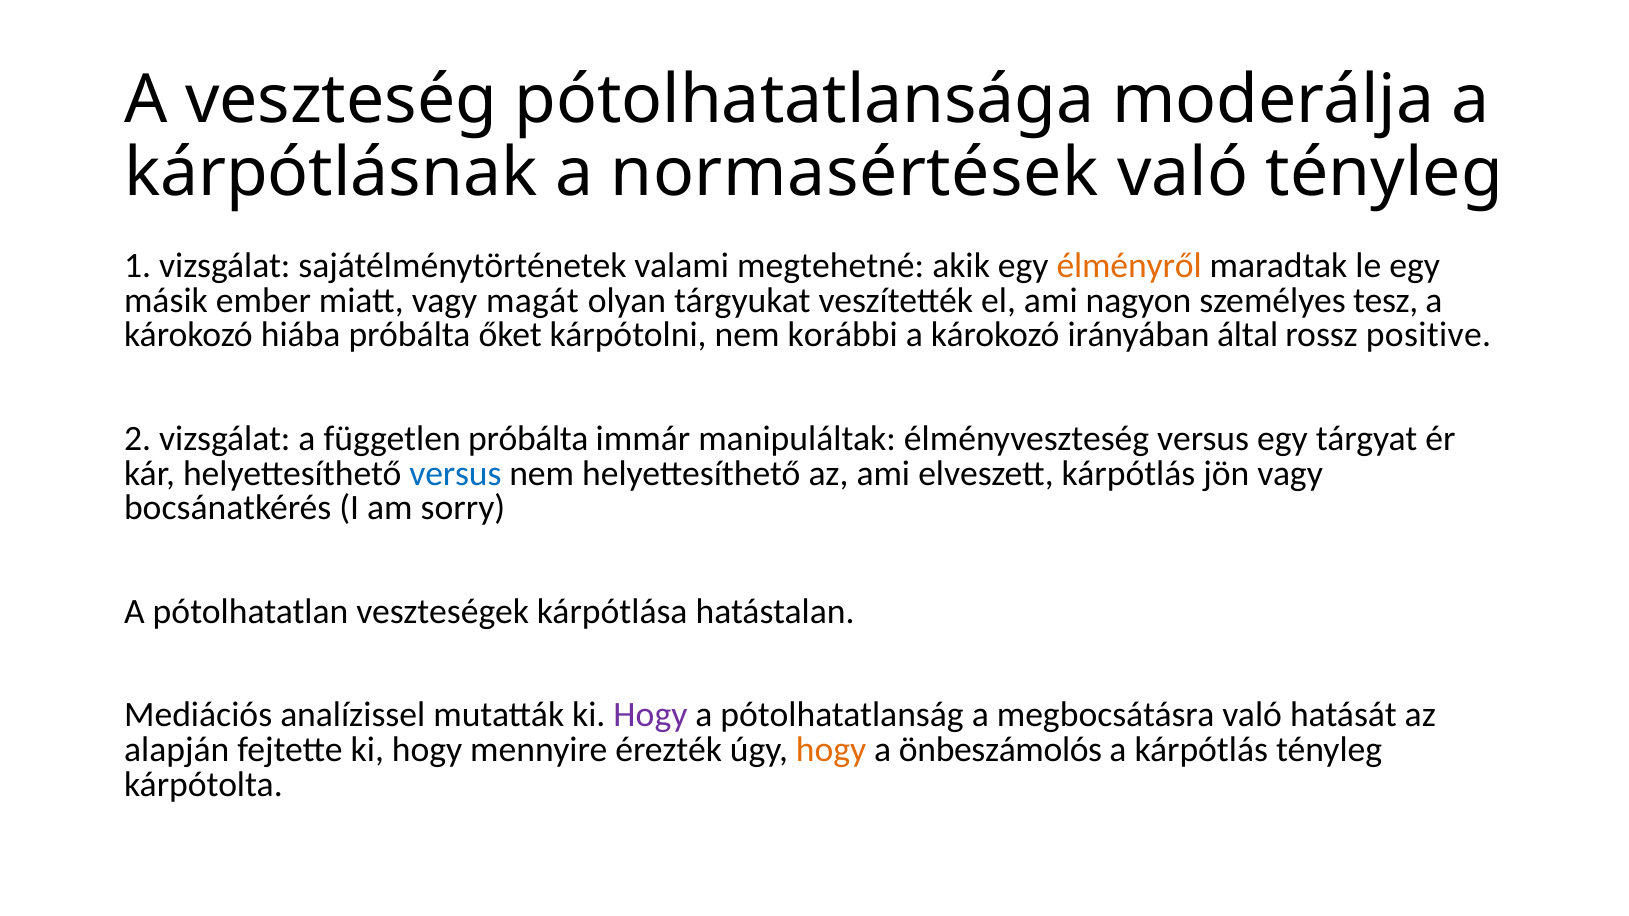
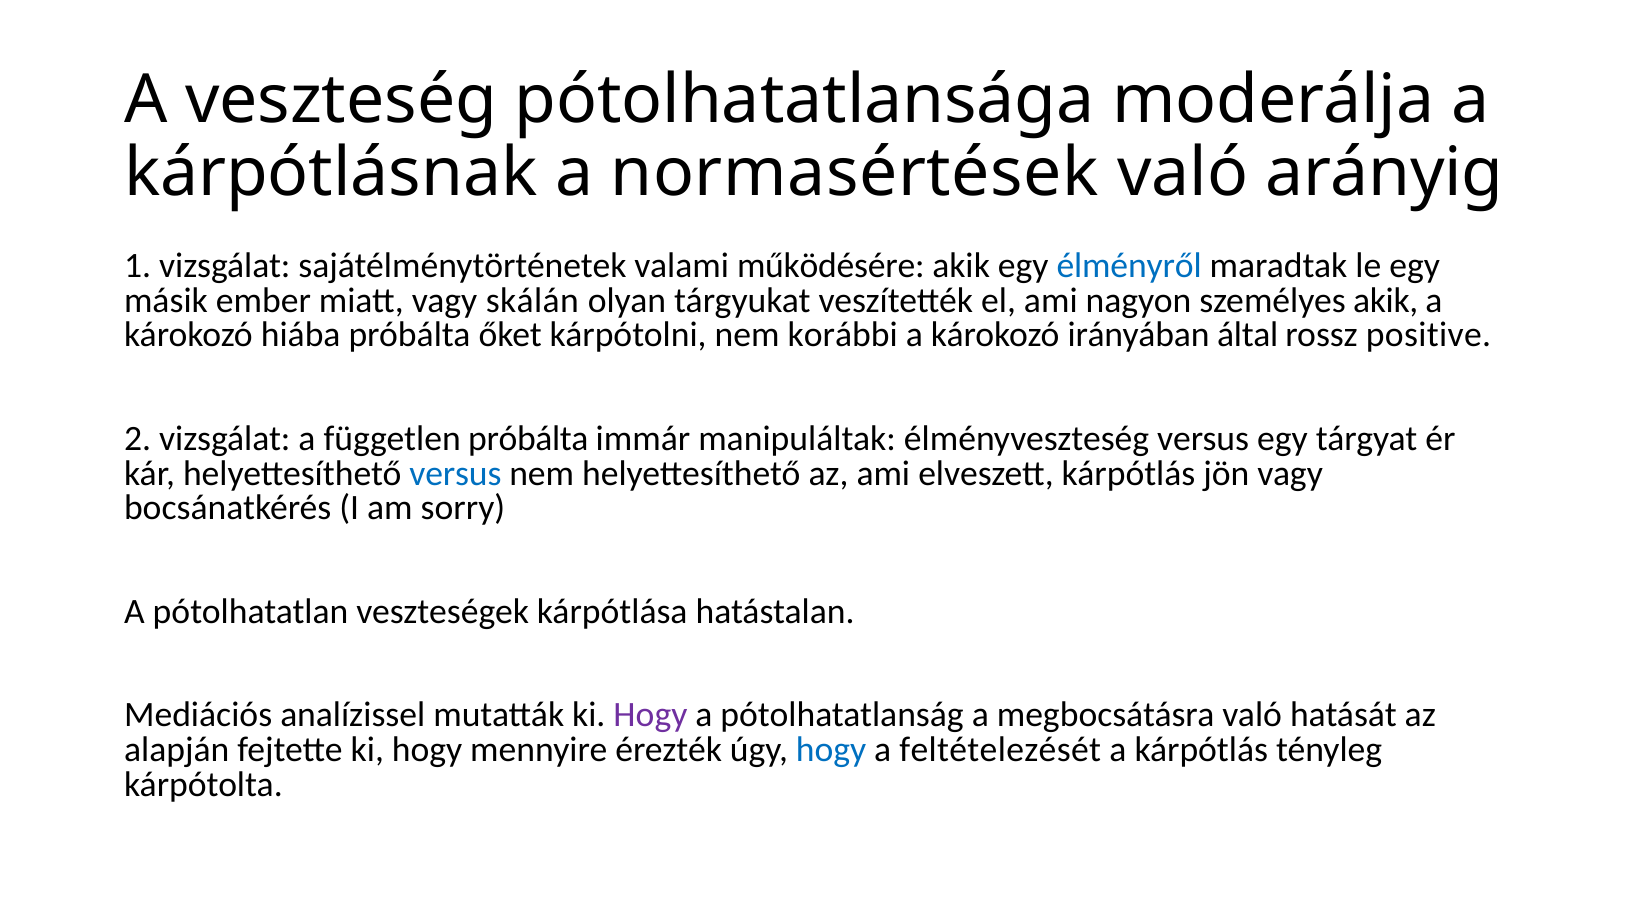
való tényleg: tényleg -> arányig
megtehetné: megtehetné -> működésére
élményről colour: orange -> blue
magát: magát -> skálán
személyes tesz: tesz -> akik
hogy at (831, 750) colour: orange -> blue
önbeszámolós: önbeszámolós -> feltételezését
